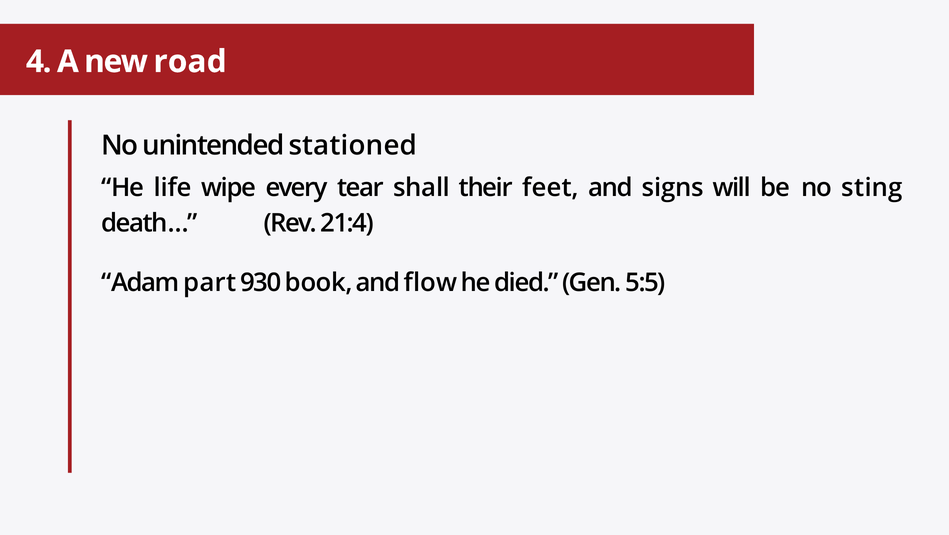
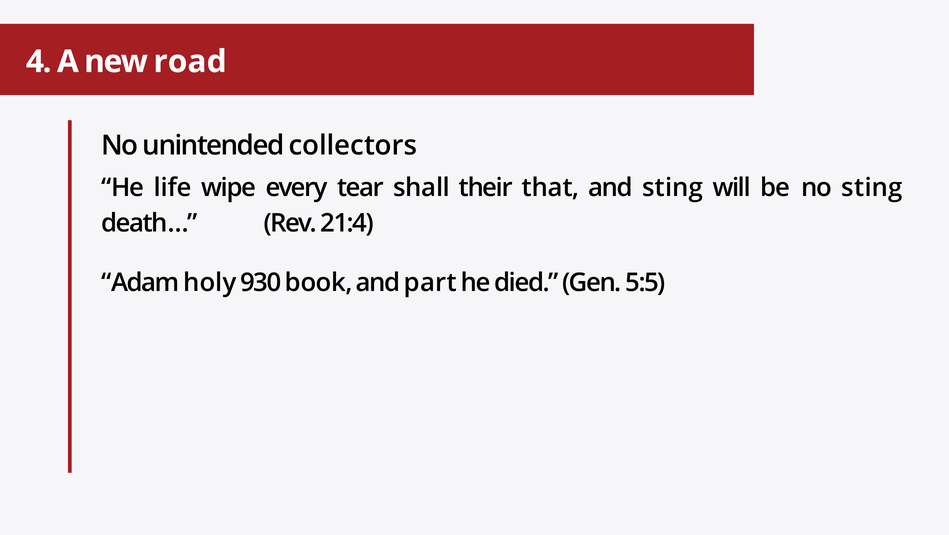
stationed: stationed -> collectors
feet: feet -> that
and signs: signs -> sting
part: part -> holy
flow: flow -> part
